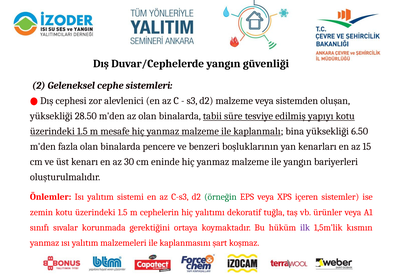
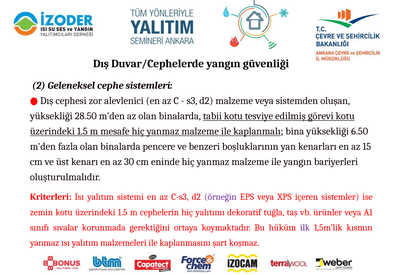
tabii süre: süre -> kotu
yapıyı: yapıyı -> görevi
Önlemler: Önlemler -> Kriterleri
örneğin colour: green -> purple
